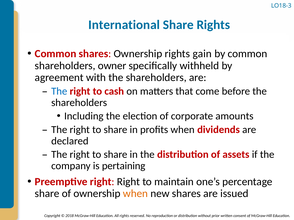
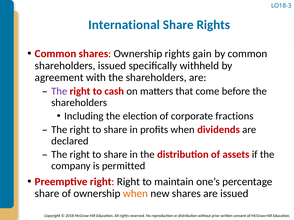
shareholders owner: owner -> issued
The at (59, 91) colour: blue -> purple
amounts: amounts -> fractions
pertaining: pertaining -> permitted
